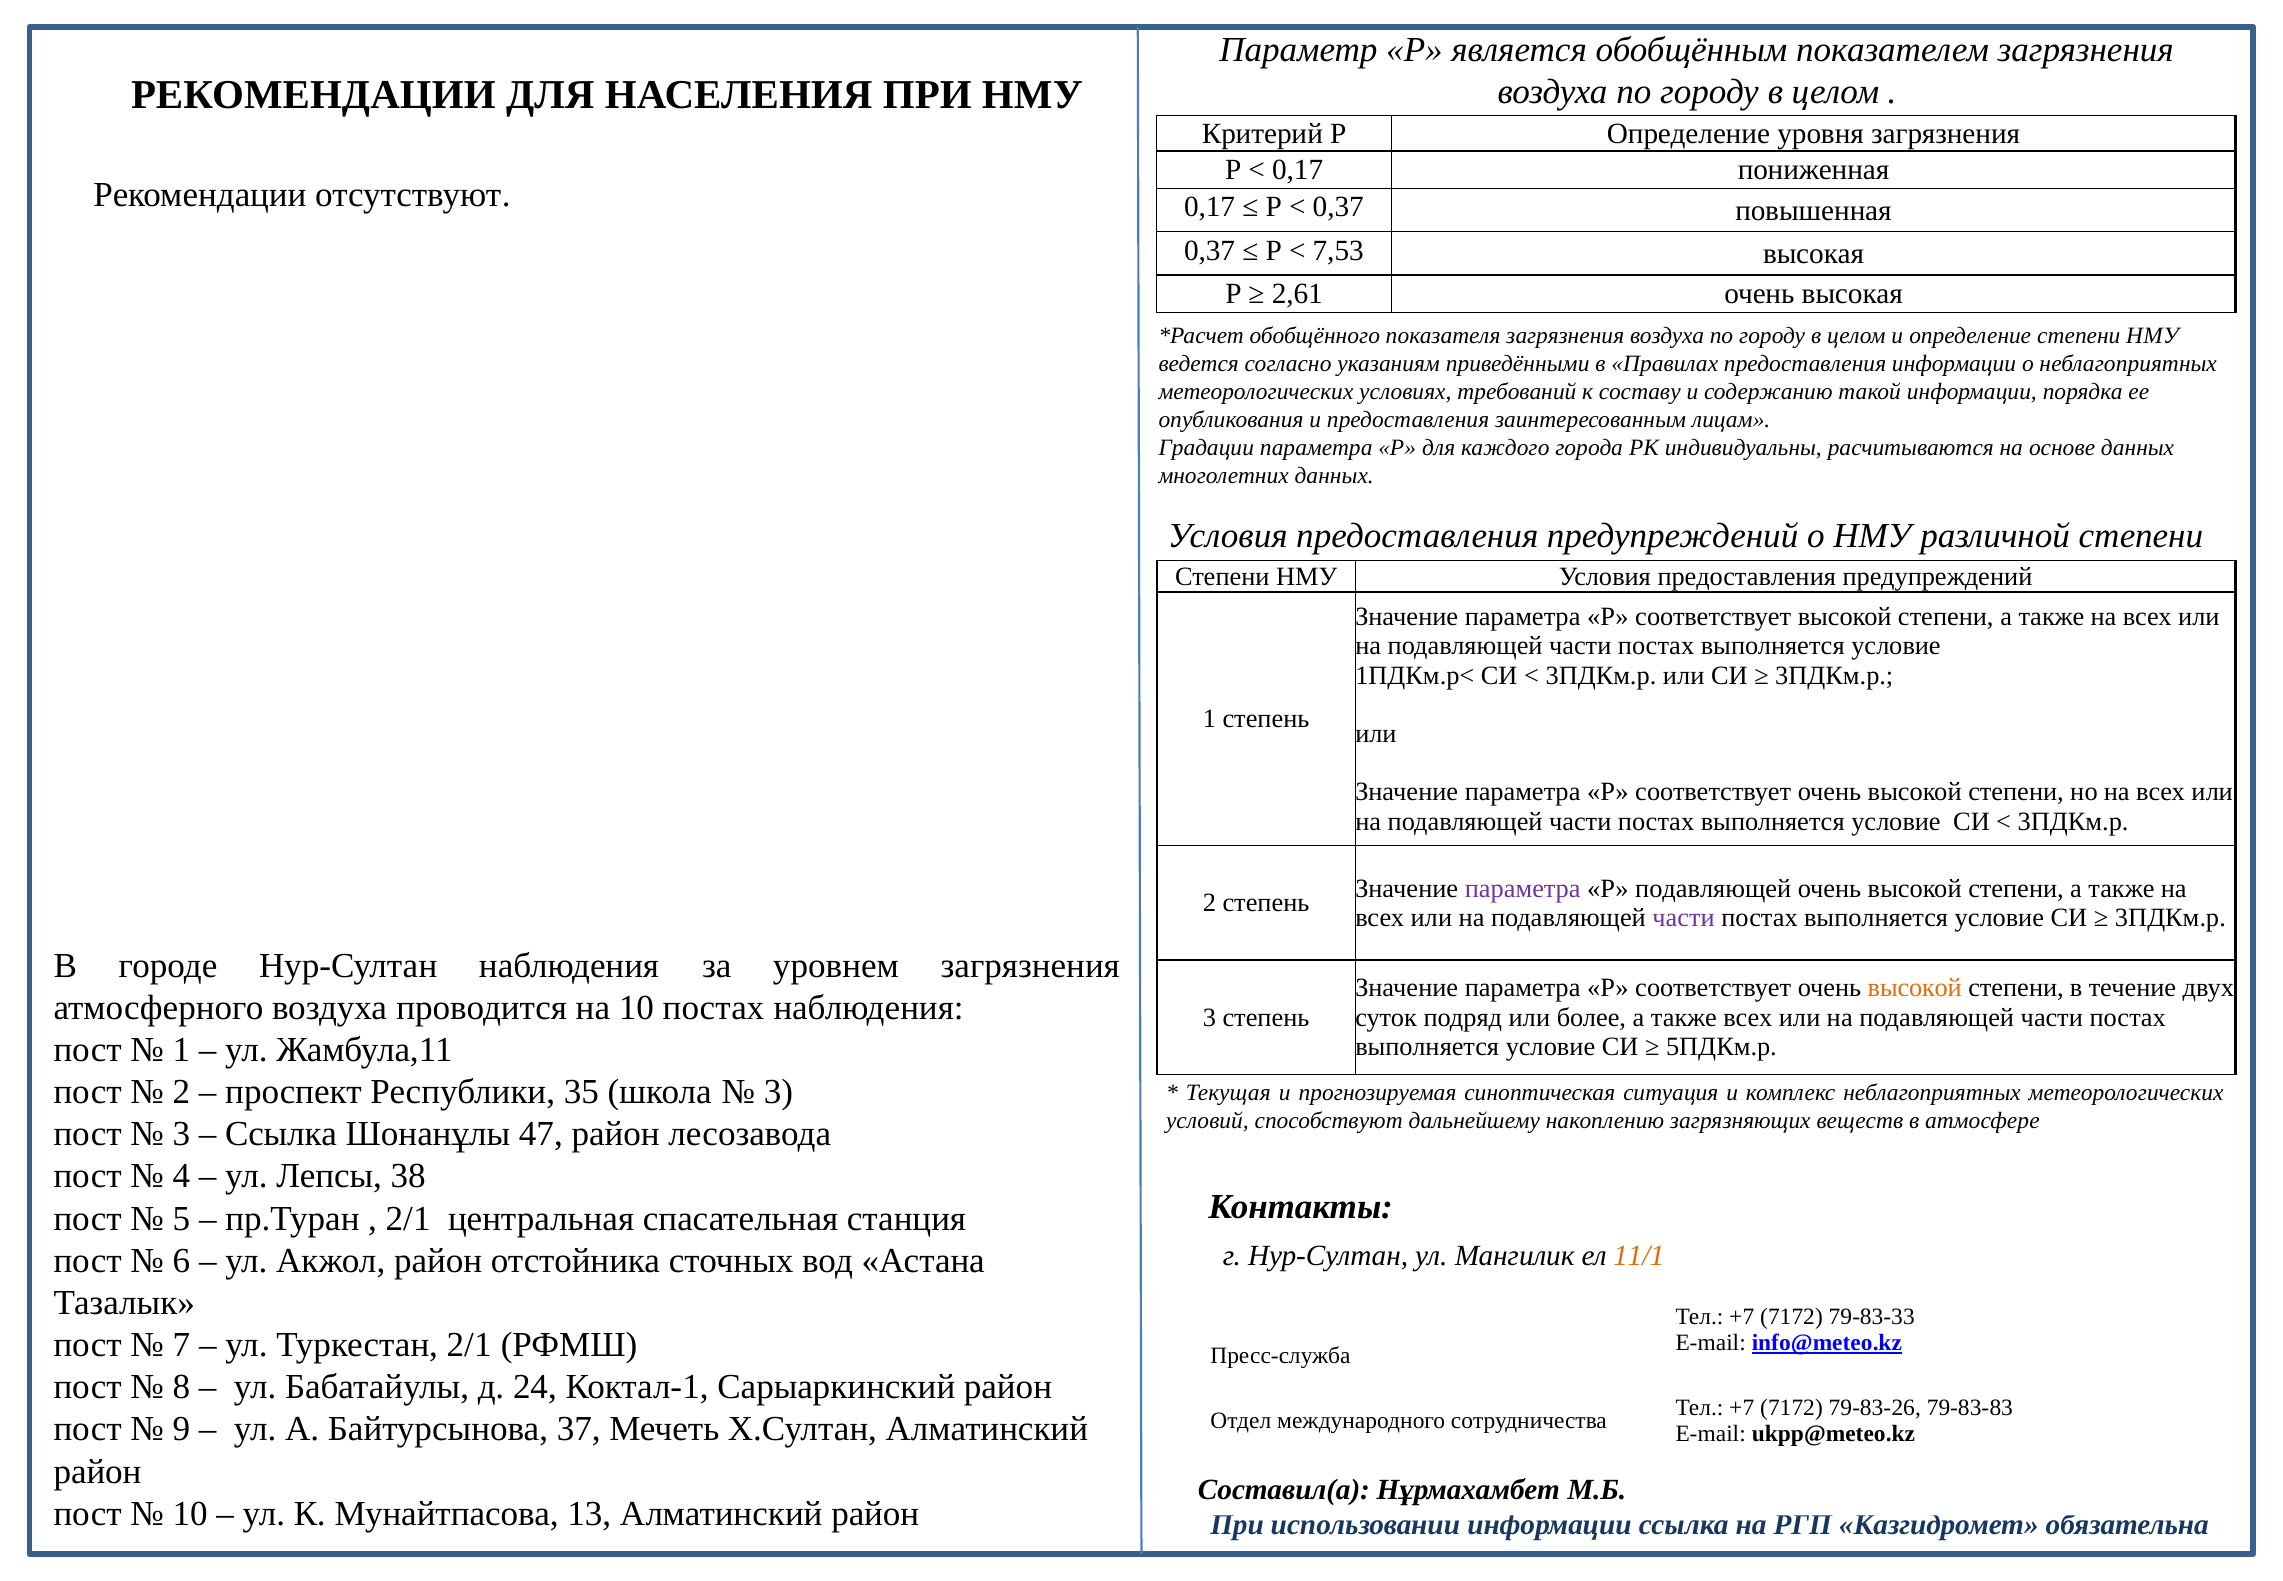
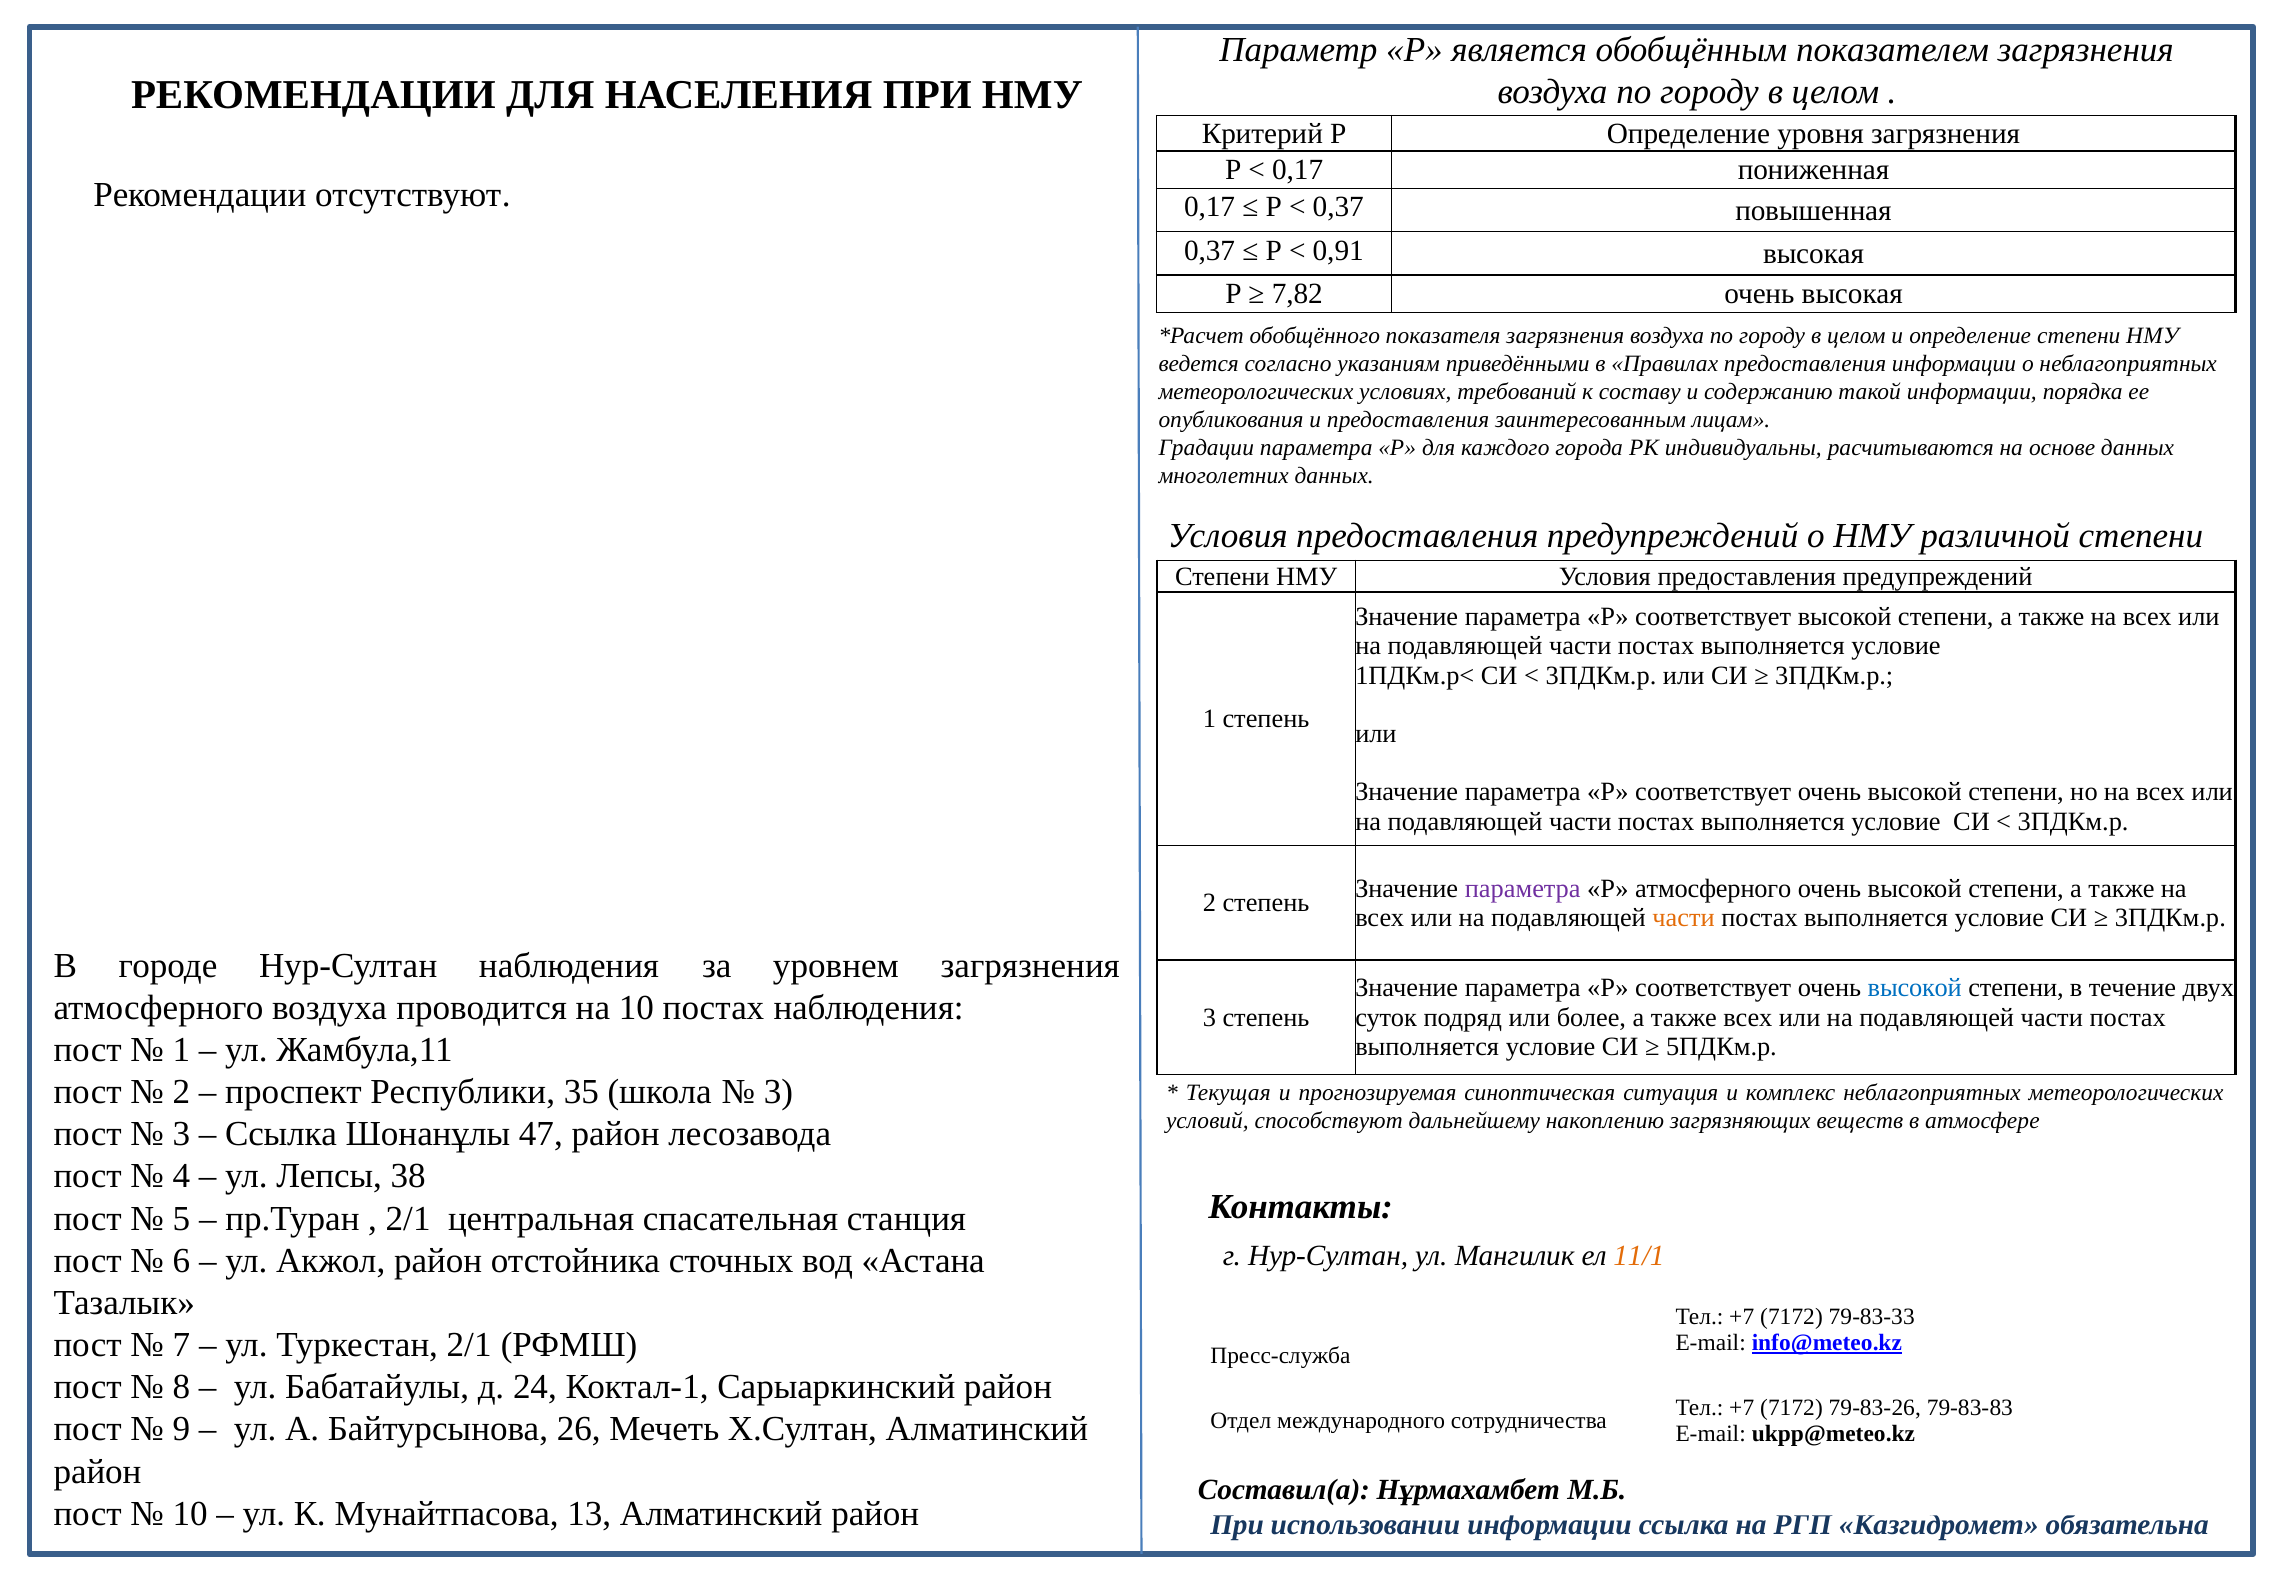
7,53: 7,53 -> 0,91
2,61: 2,61 -> 7,82
Р подавляющей: подавляющей -> атмосферного
части at (1684, 917) colour: purple -> orange
высокой at (1915, 988) colour: orange -> blue
37: 37 -> 26
